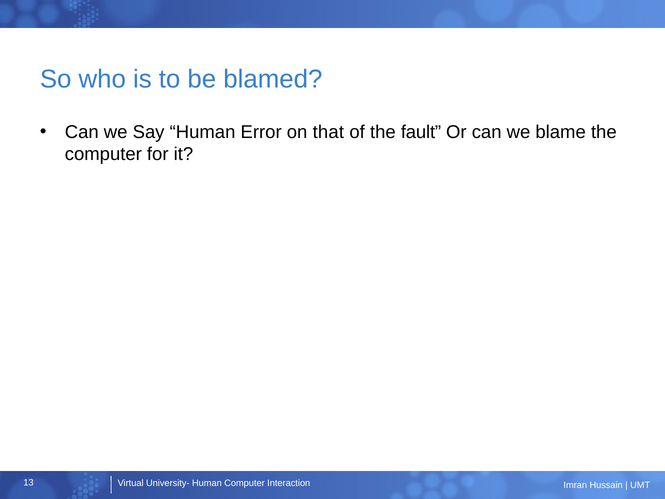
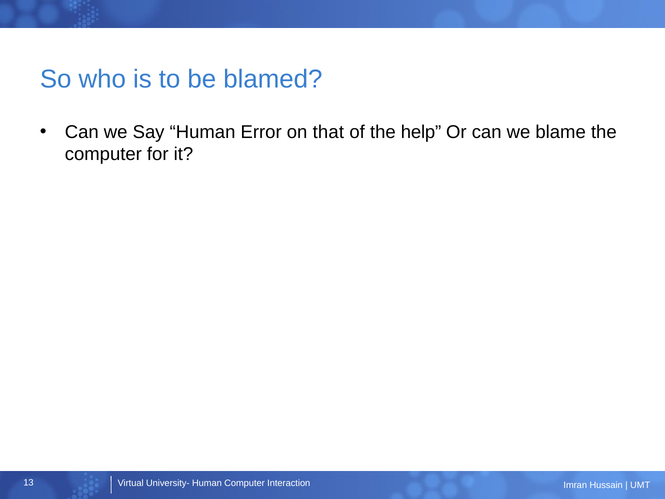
fault: fault -> help
